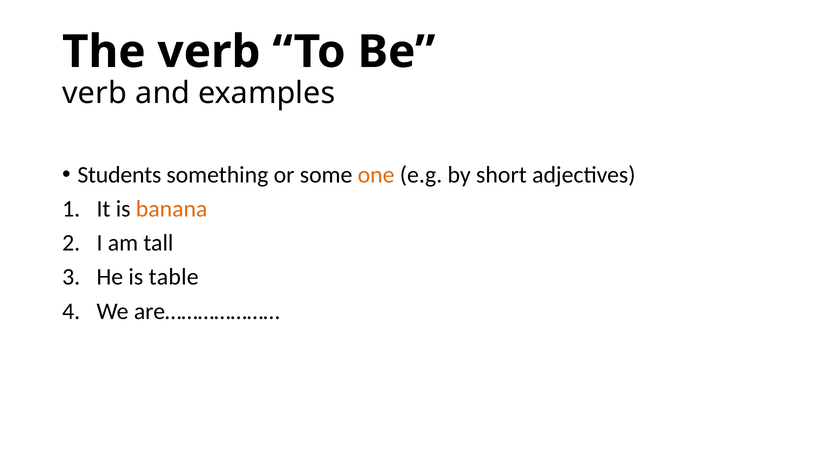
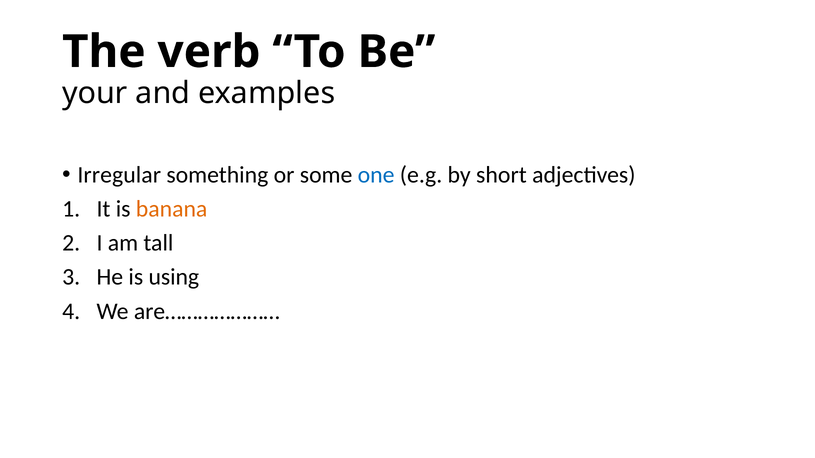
verb at (95, 93): verb -> your
Students: Students -> Irregular
one colour: orange -> blue
table: table -> using
